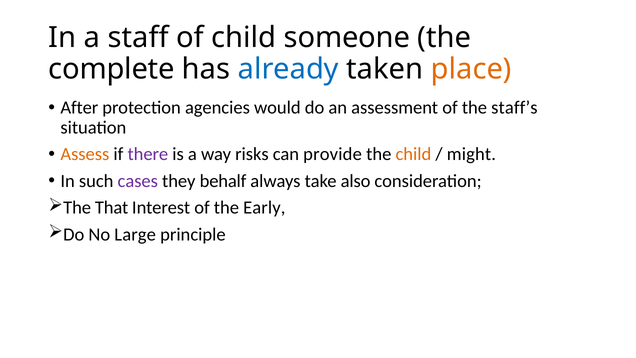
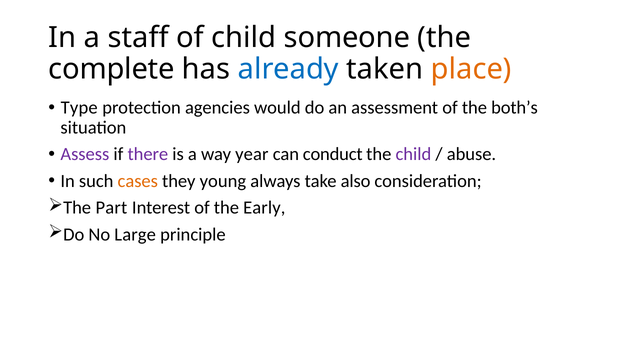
After: After -> Type
staff’s: staff’s -> both’s
Assess colour: orange -> purple
risks: risks -> year
provide: provide -> conduct
child at (413, 154) colour: orange -> purple
might: might -> abuse
cases colour: purple -> orange
behalf: behalf -> young
That: That -> Part
